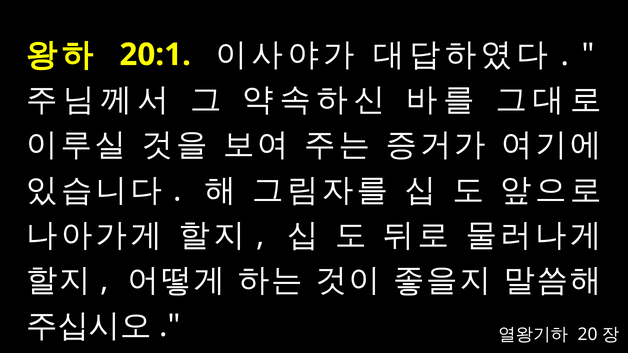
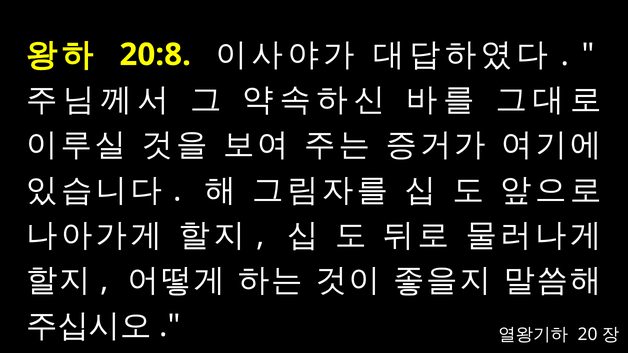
20:1: 20:1 -> 20:8
